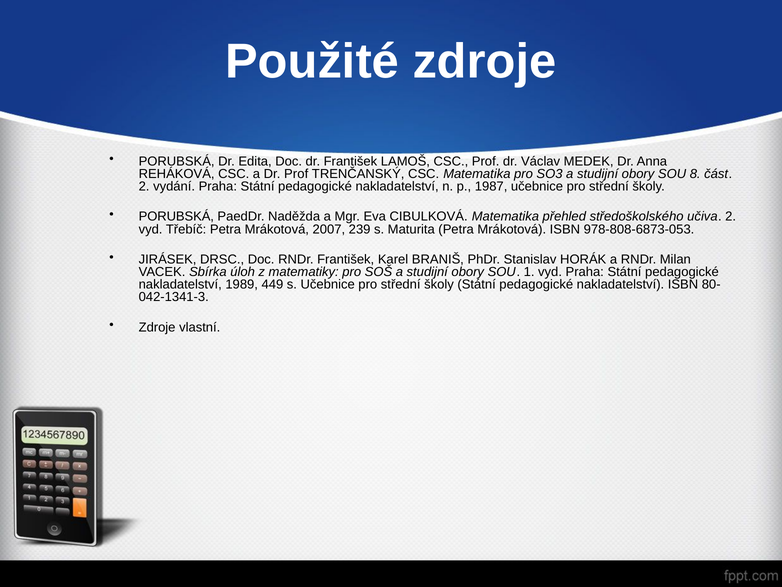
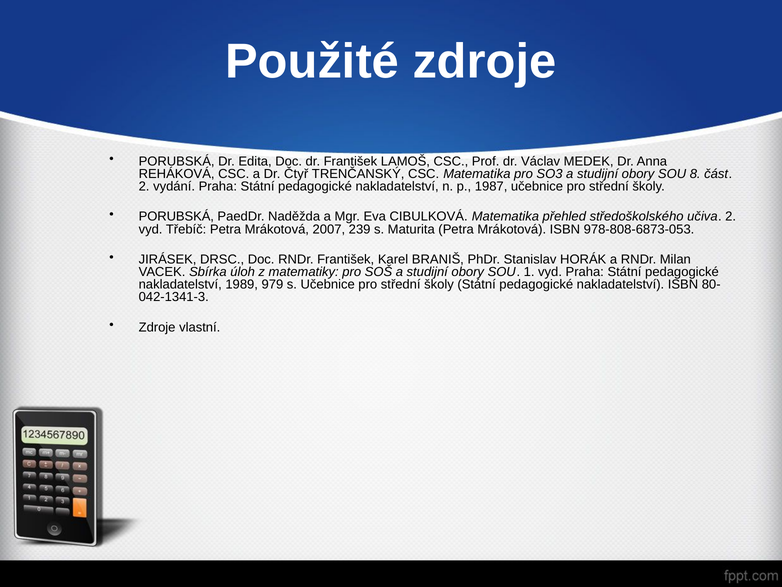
Dr Prof: Prof -> Čtyř
449: 449 -> 979
